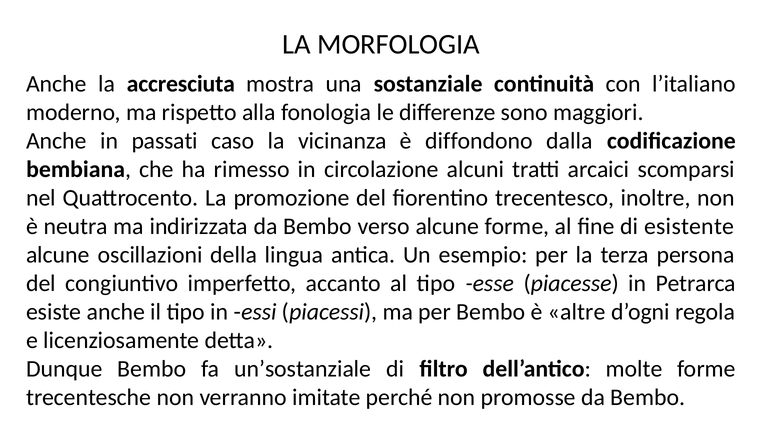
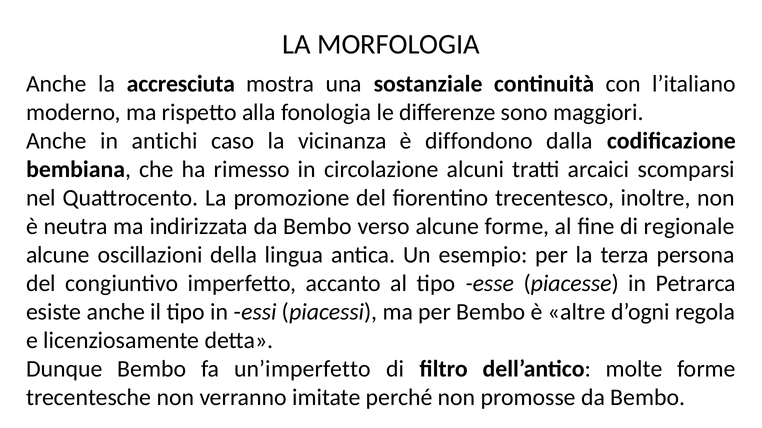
passati: passati -> antichi
esistente: esistente -> regionale
un’sostanziale: un’sostanziale -> un’imperfetto
